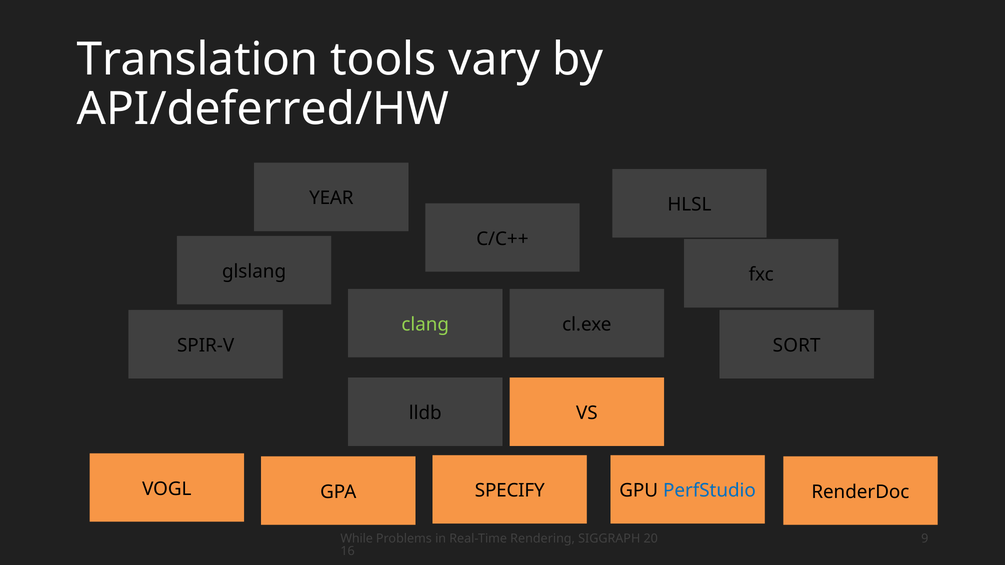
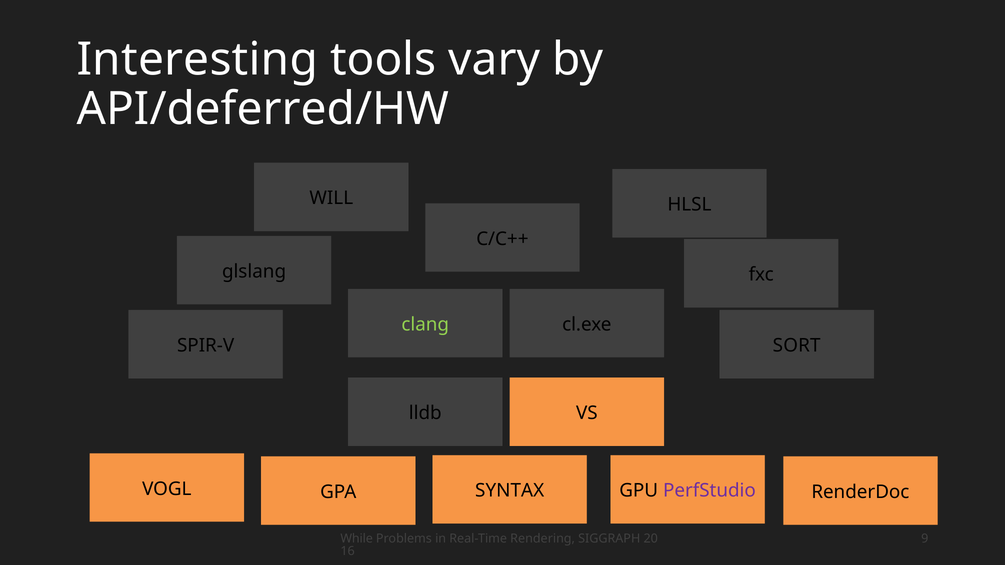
Translation: Translation -> Interesting
YEAR: YEAR -> WILL
SPECIFY: SPECIFY -> SYNTAX
PerfStudio colour: blue -> purple
